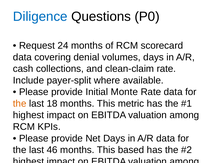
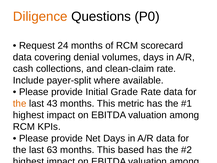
Diligence colour: blue -> orange
Monte: Monte -> Grade
18: 18 -> 43
46: 46 -> 63
